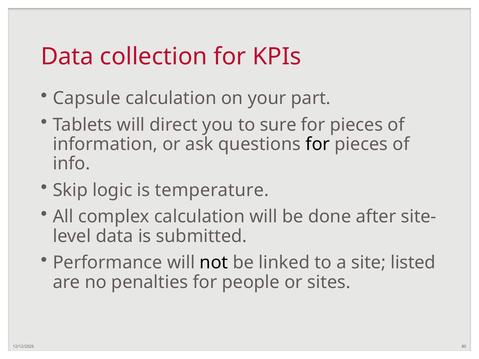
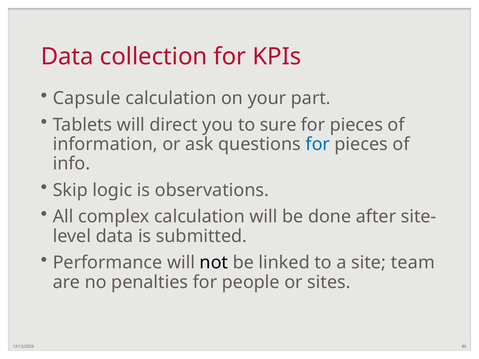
for at (318, 144) colour: black -> blue
temperature: temperature -> observations
listed: listed -> team
